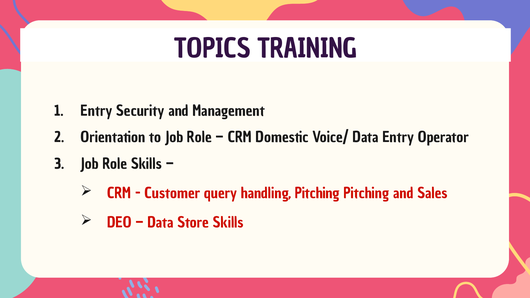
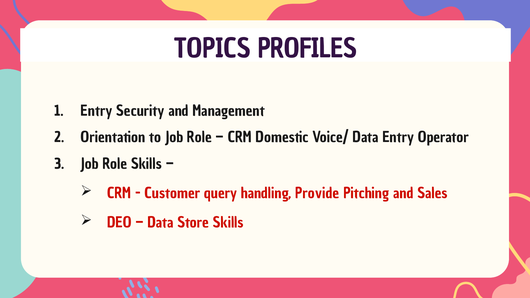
TRAINING: TRAINING -> PROFILES
handling Pitching: Pitching -> Provide
